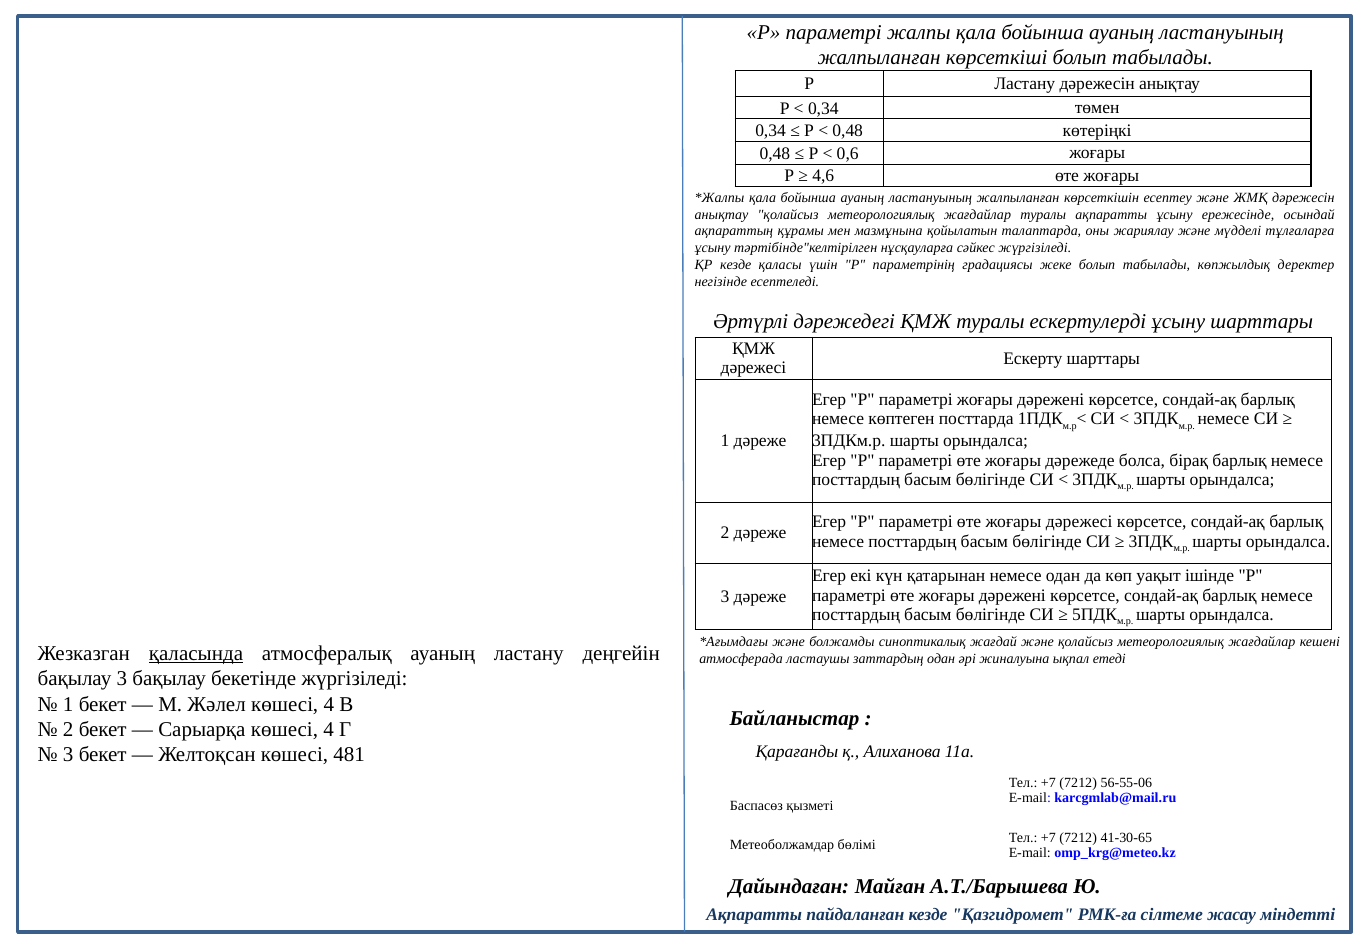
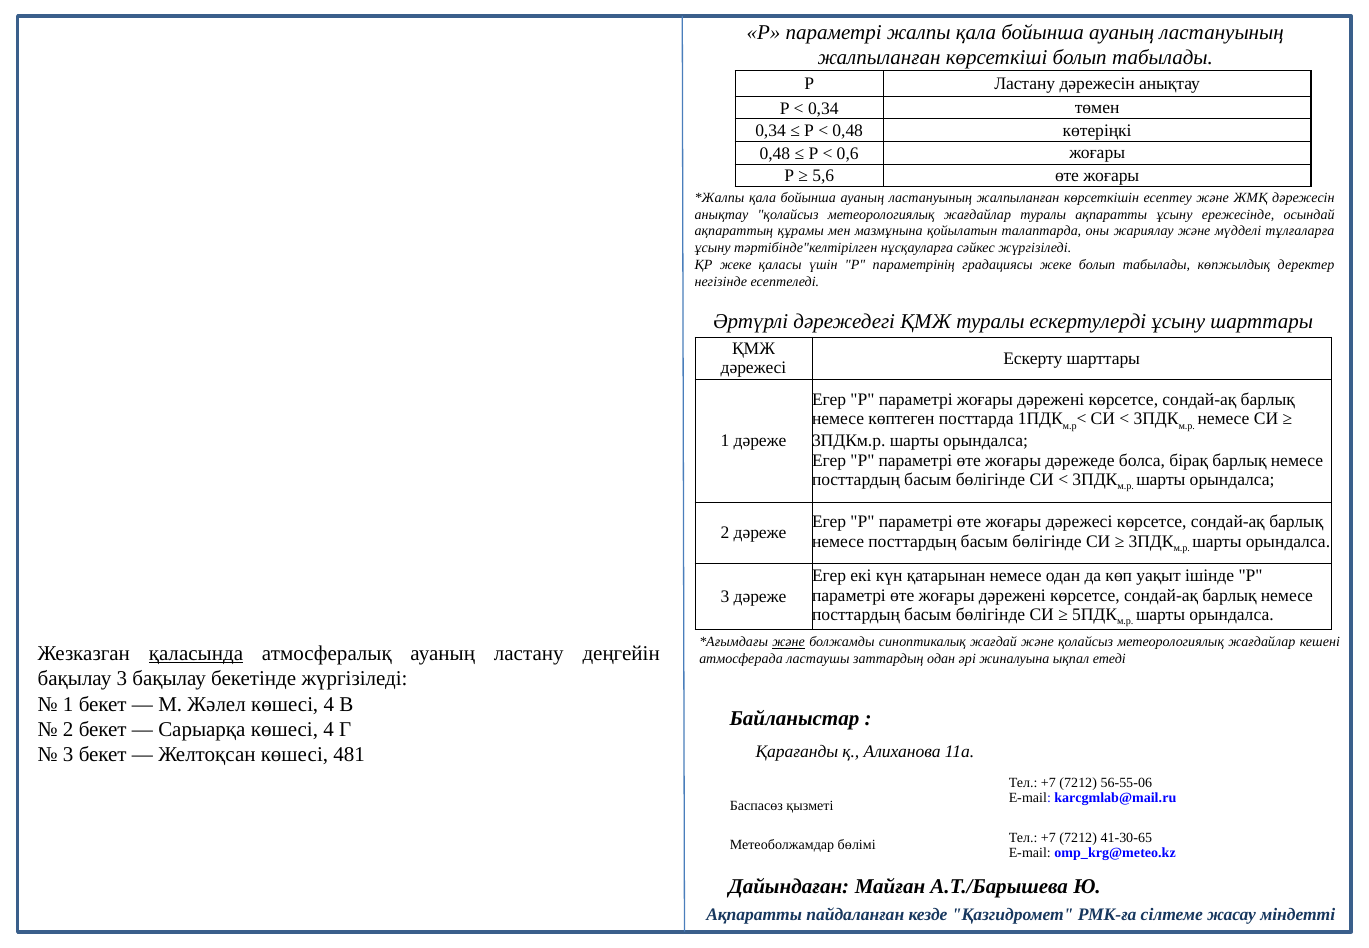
4,6: 4,6 -> 5,6
ҚР кезде: кезде -> жеке
және at (789, 642) underline: none -> present
